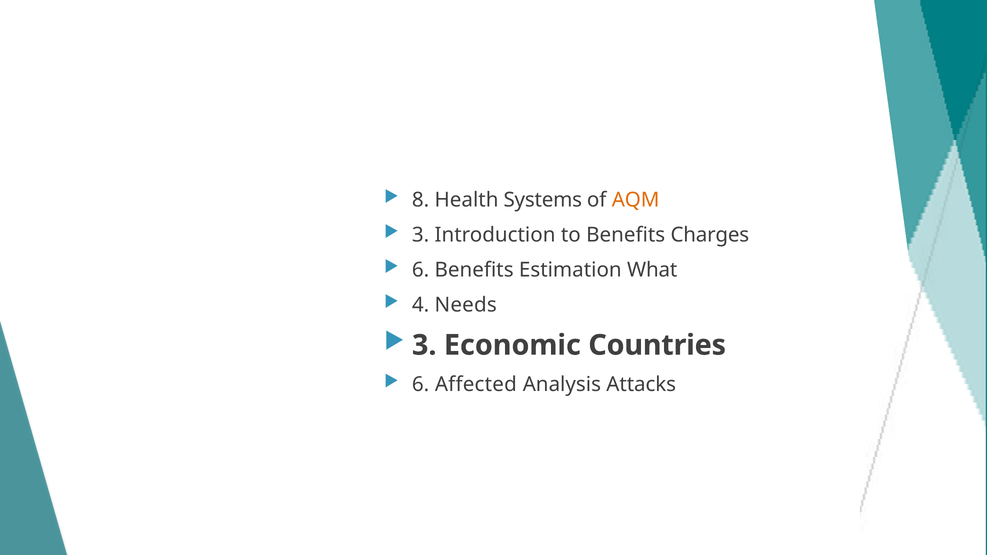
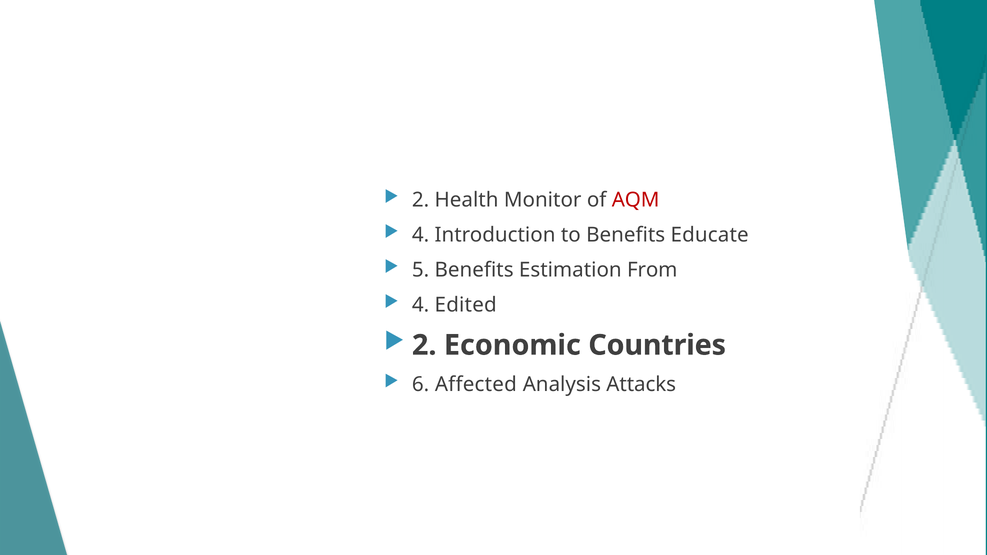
8 at (421, 200): 8 -> 2
Systems: Systems -> Monitor
AQM colour: orange -> red
3 at (421, 235): 3 -> 4
Charges: Charges -> Educate
6 at (421, 270): 6 -> 5
What: What -> From
Needs: Needs -> Edited
3 at (424, 345): 3 -> 2
